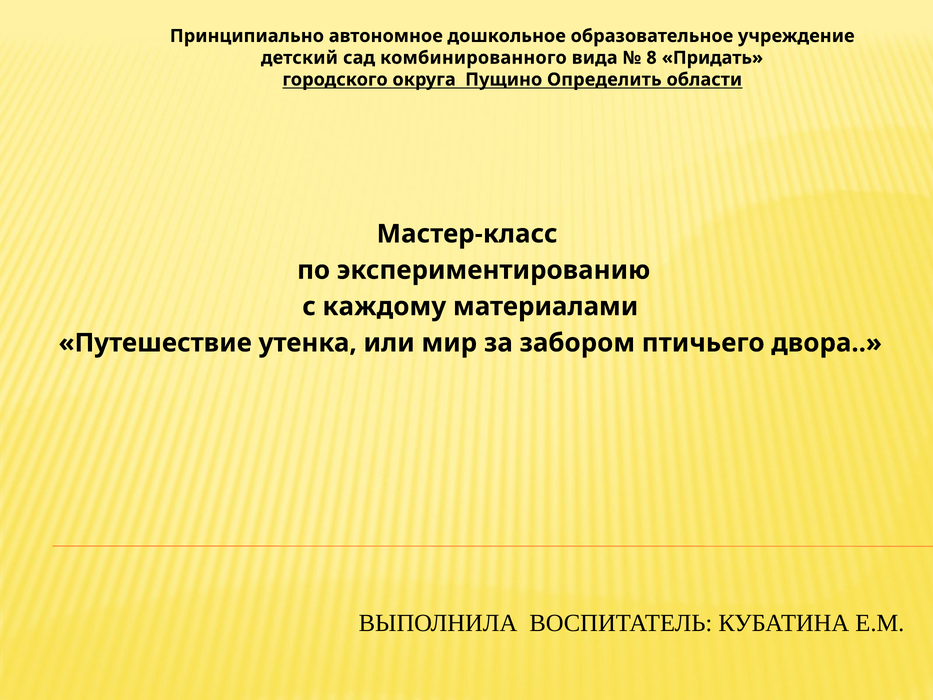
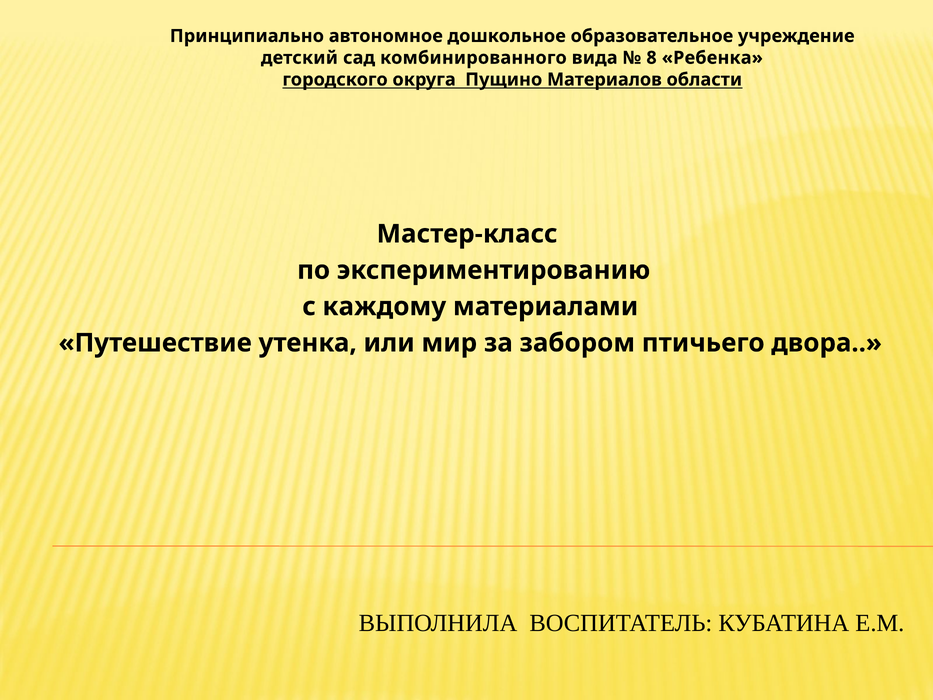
Придать: Придать -> Ребенка
Определить: Определить -> Материалов
